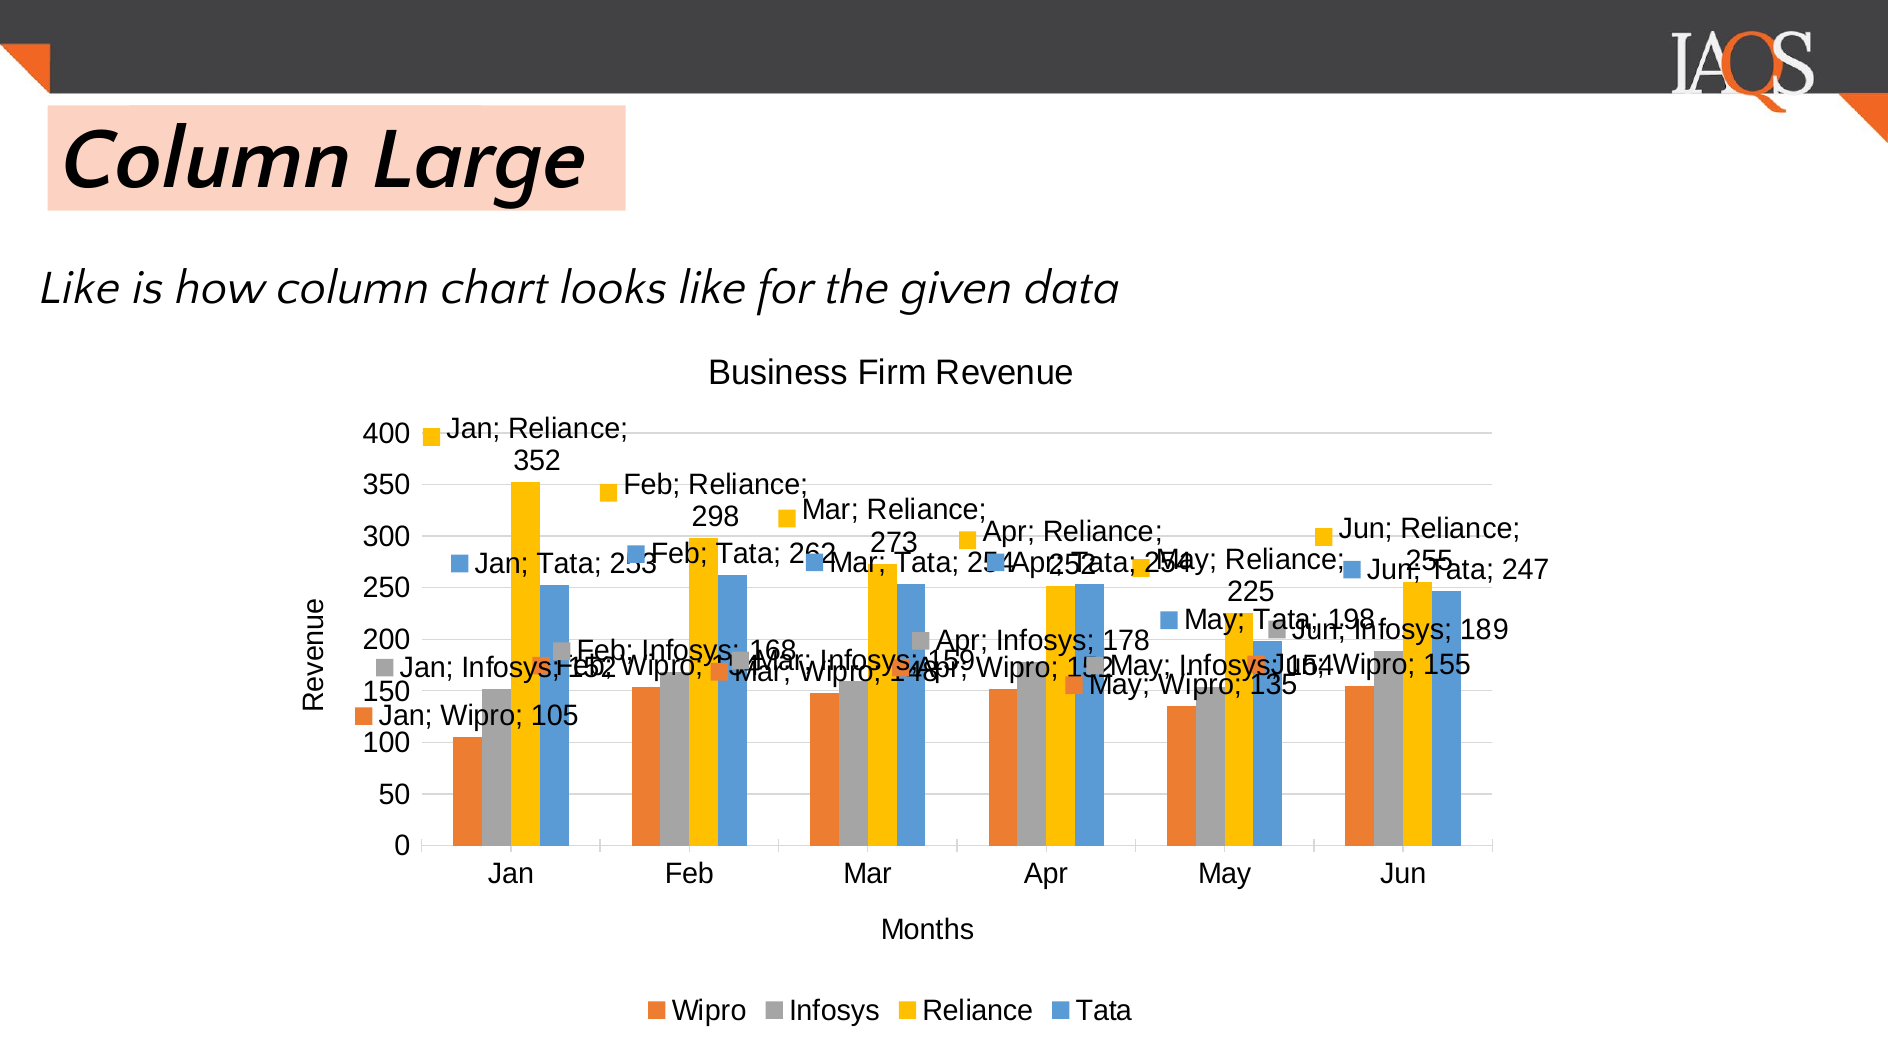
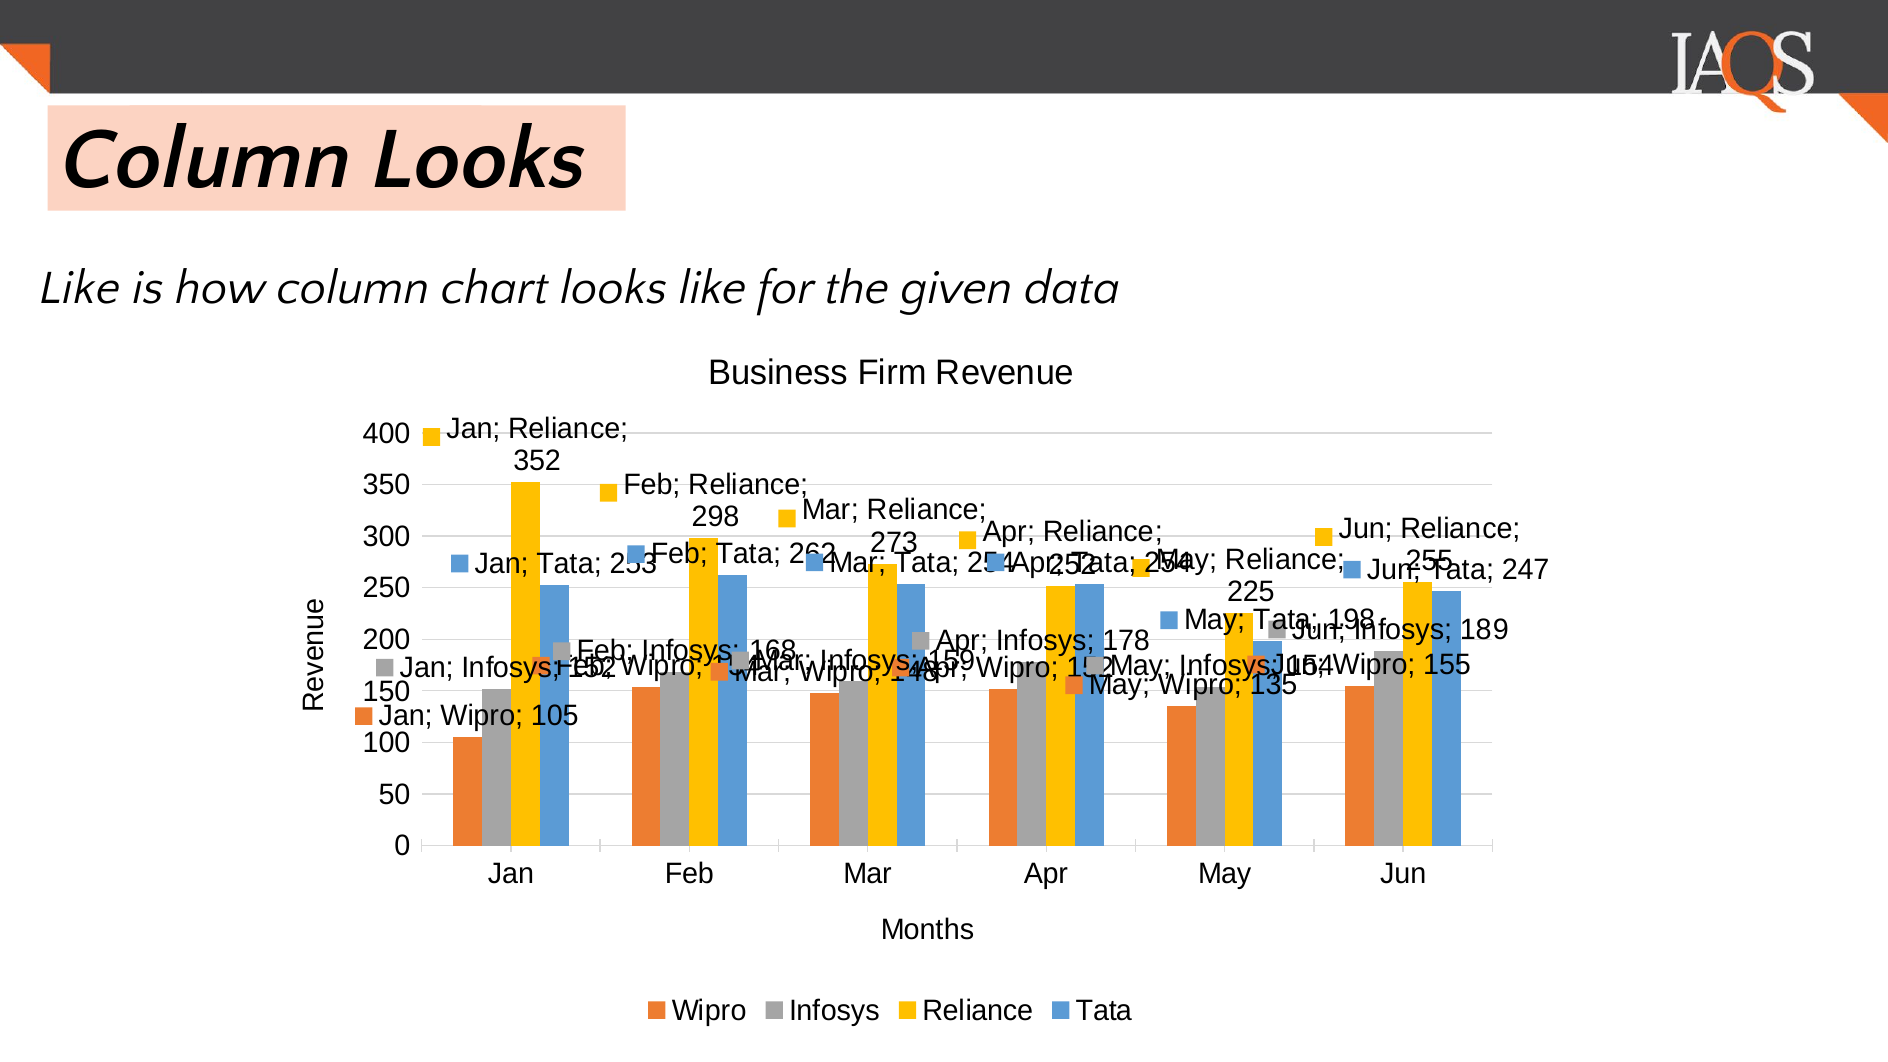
Column Large: Large -> Looks
